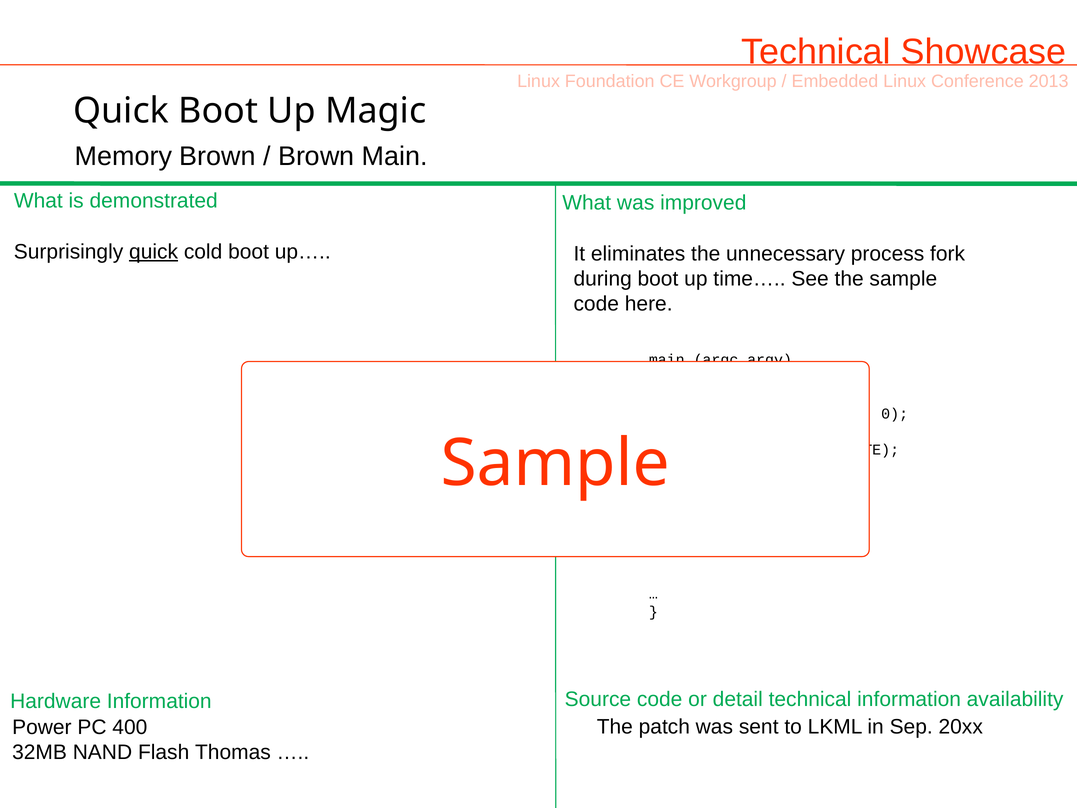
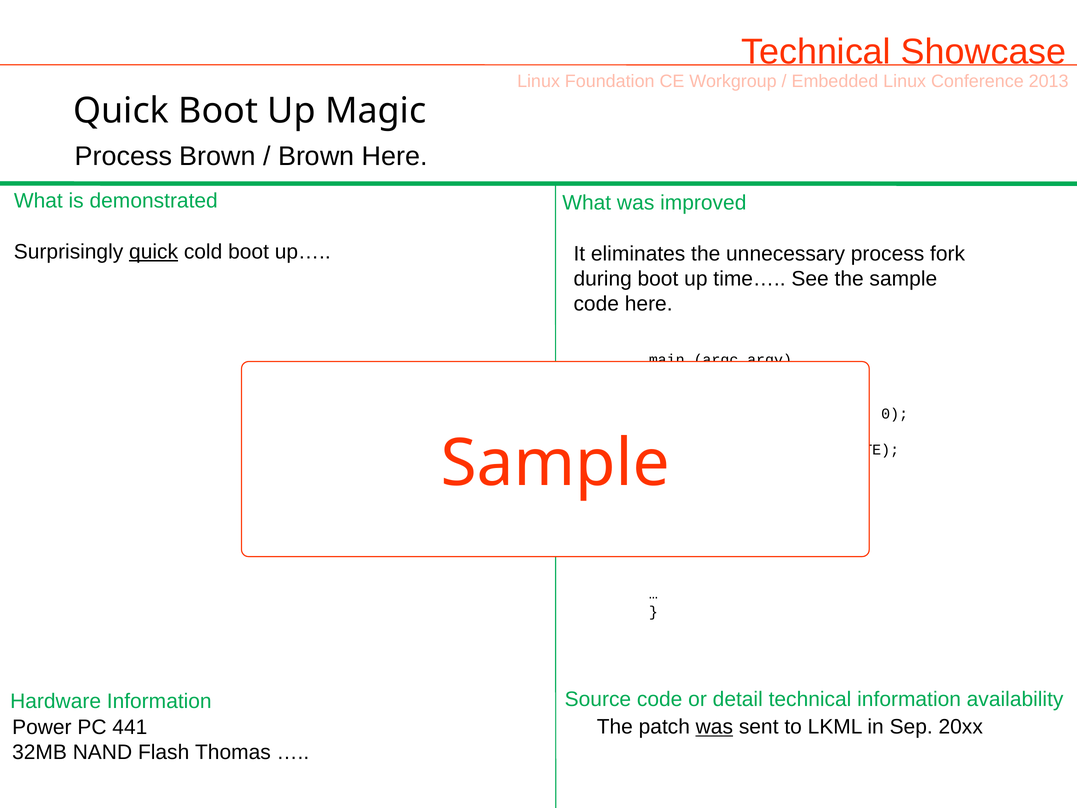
Memory at (123, 156): Memory -> Process
Brown Main: Main -> Here
was at (714, 727) underline: none -> present
400: 400 -> 441
